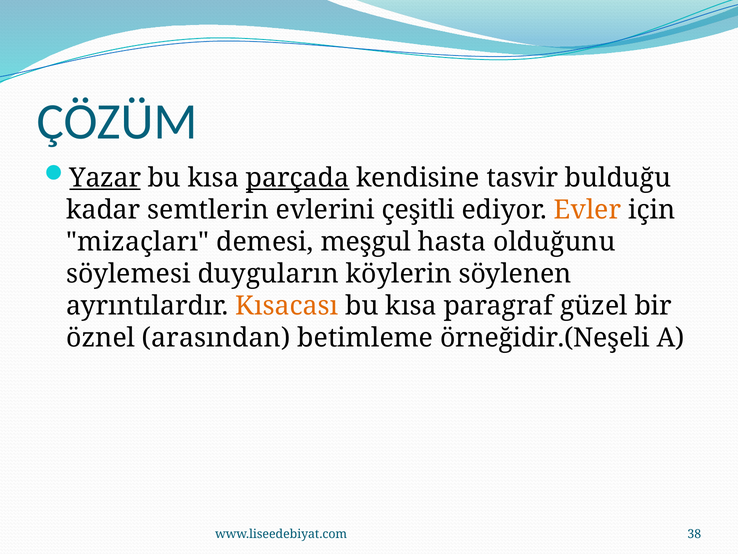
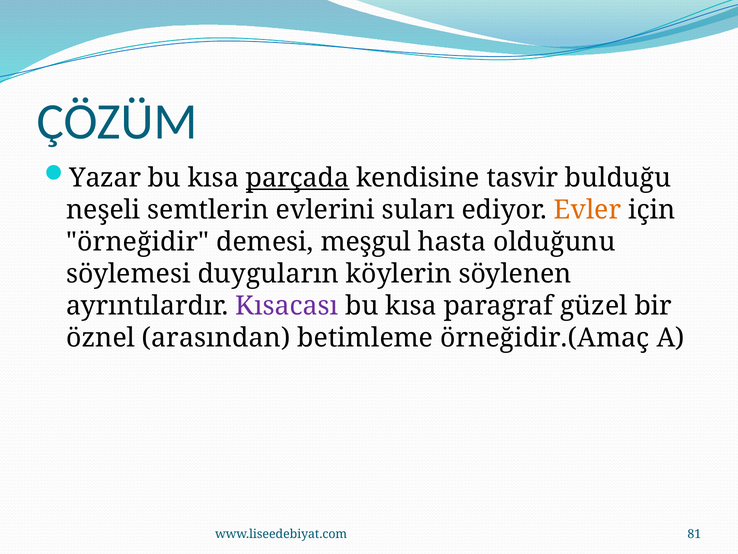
Yazar underline: present -> none
kadar: kadar -> neşeli
çeşitli: çeşitli -> suları
mizaçları: mizaçları -> örneğidir
Kısacası colour: orange -> purple
örneğidir.(Neşeli: örneğidir.(Neşeli -> örneğidir.(Amaç
38: 38 -> 81
